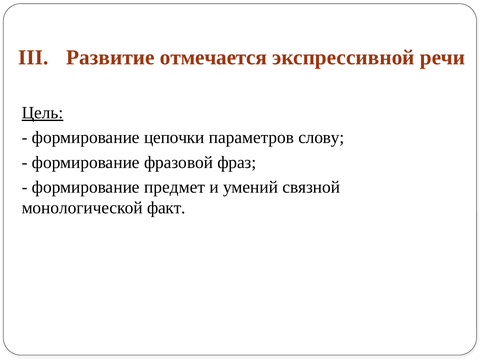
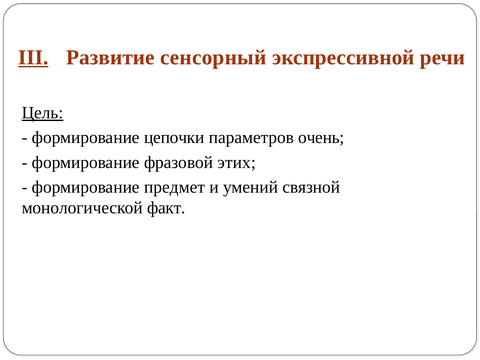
III underline: none -> present
отмечается: отмечается -> сенсорный
слову: слову -> очень
фраз: фраз -> этих
